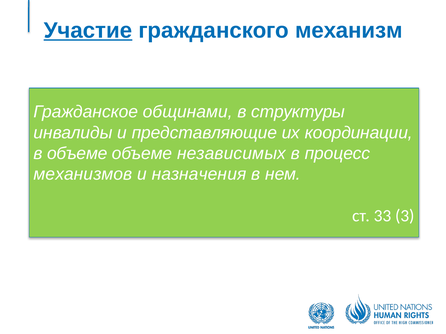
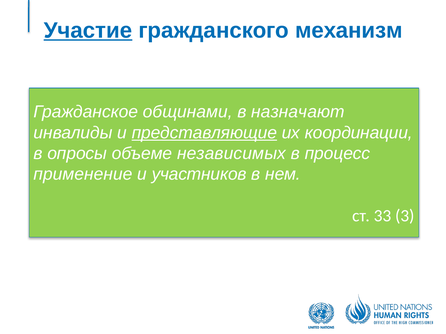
структуры: структуры -> назначают
представляющие underline: none -> present
в объеме: объеме -> опросы
механизмов: механизмов -> применение
назначения: назначения -> участников
